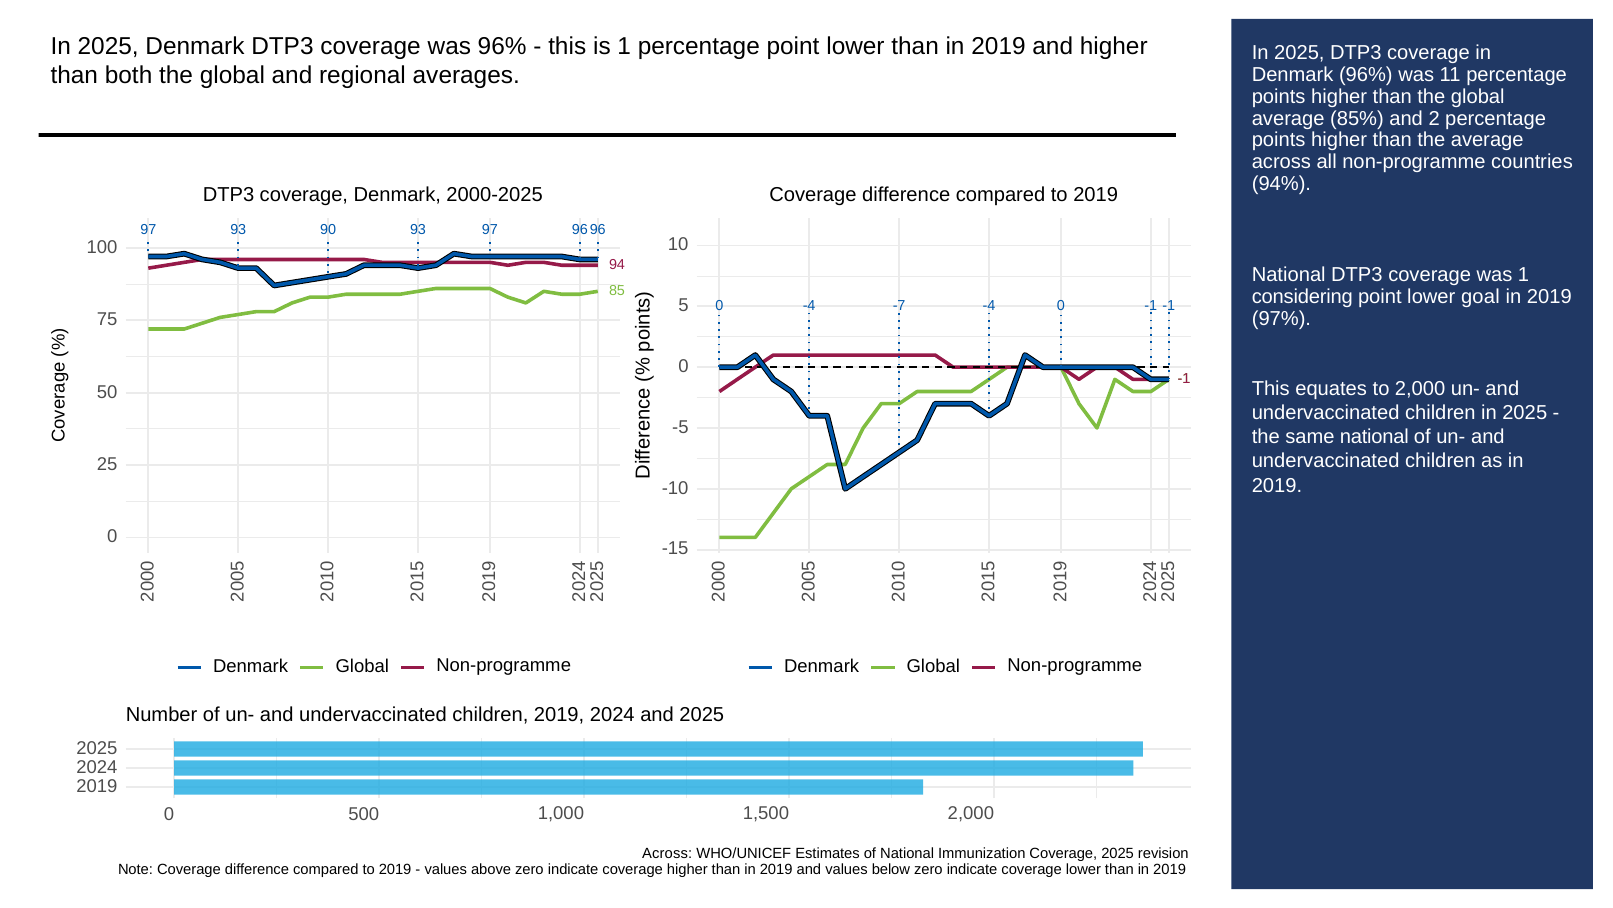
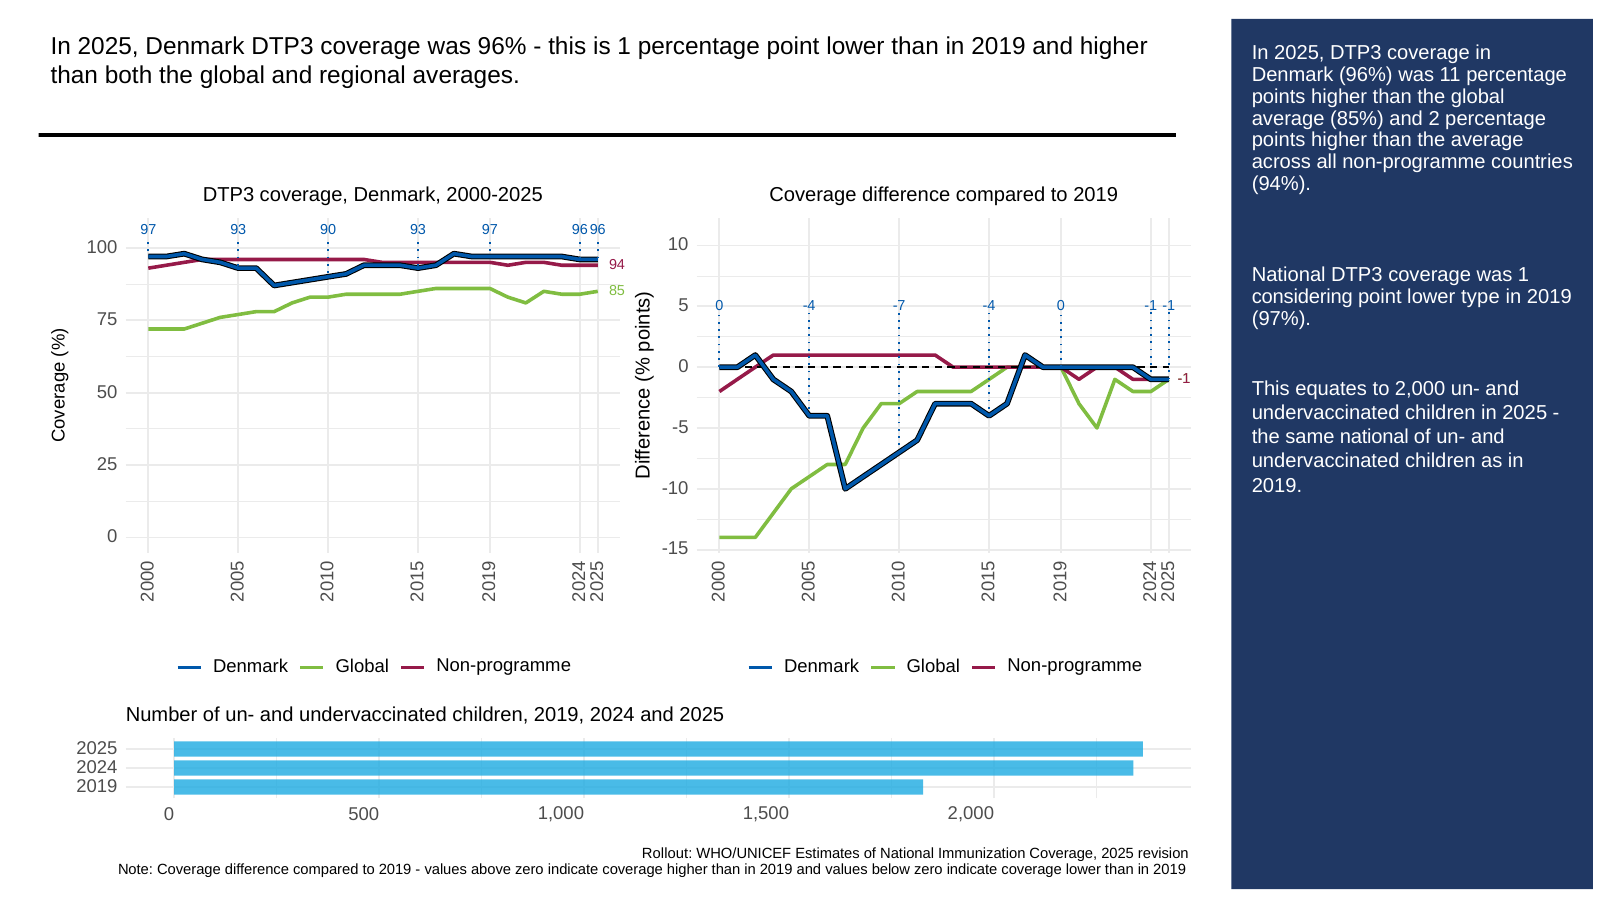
goal: goal -> type
Across at (667, 853): Across -> Rollout
